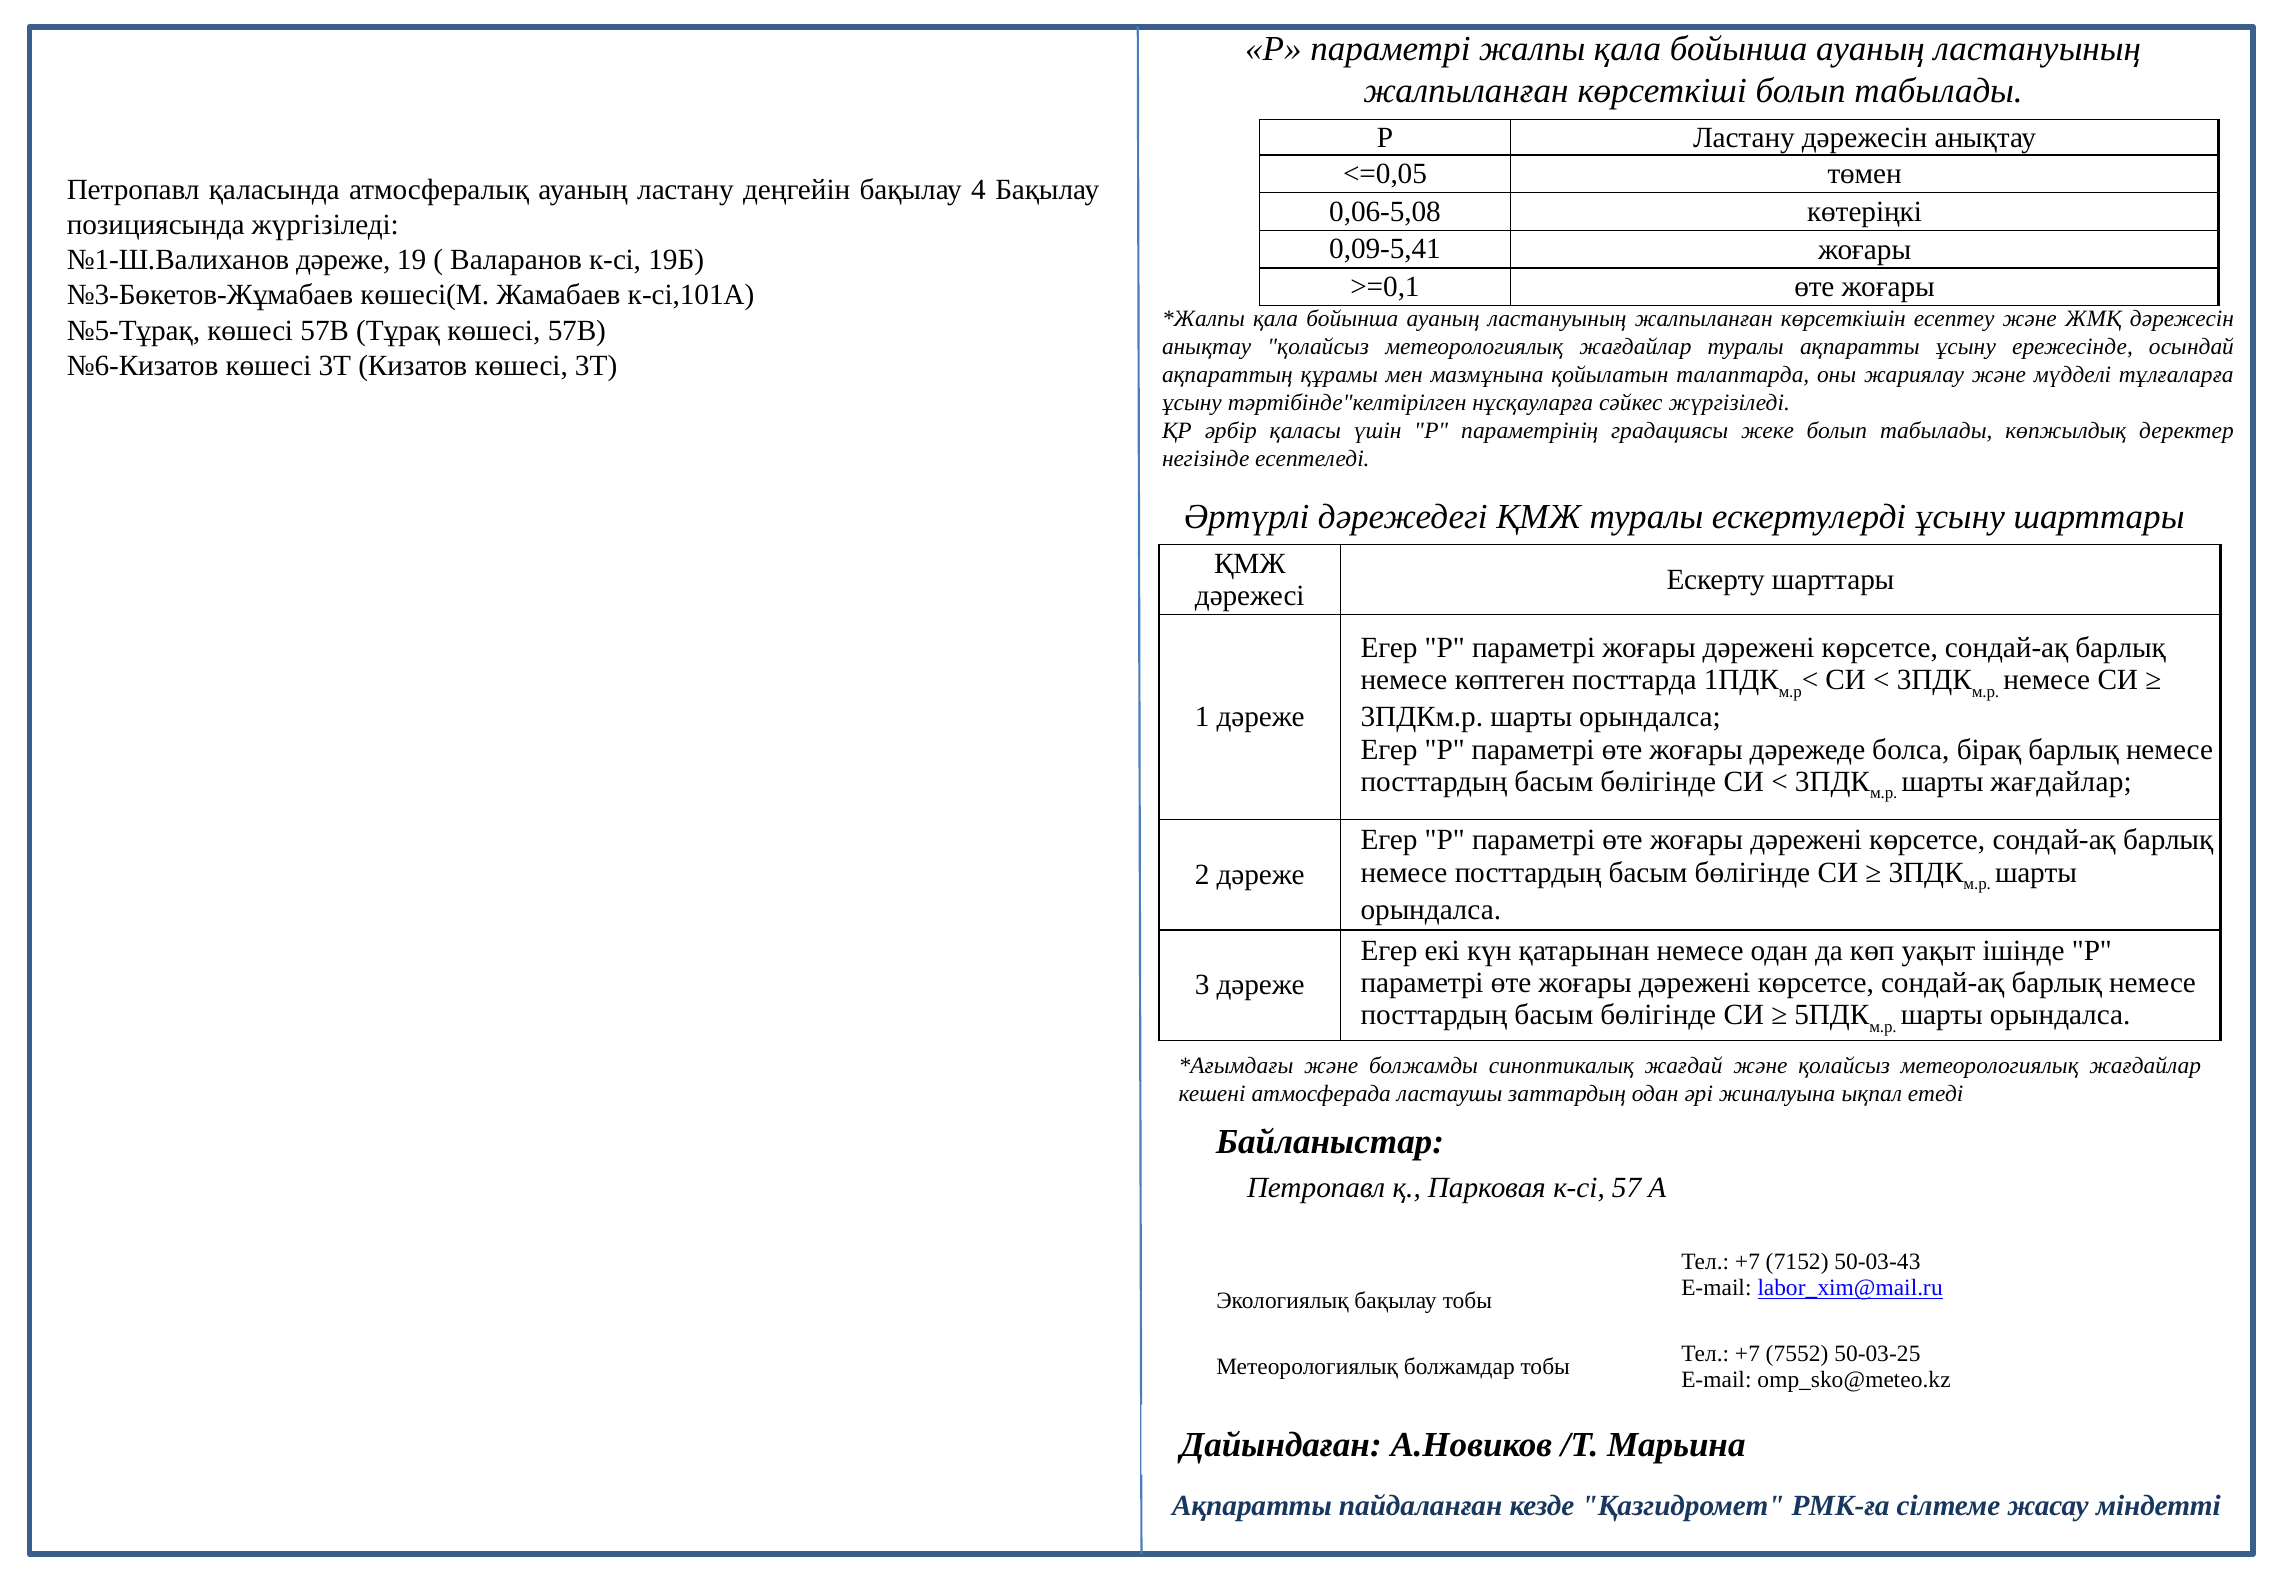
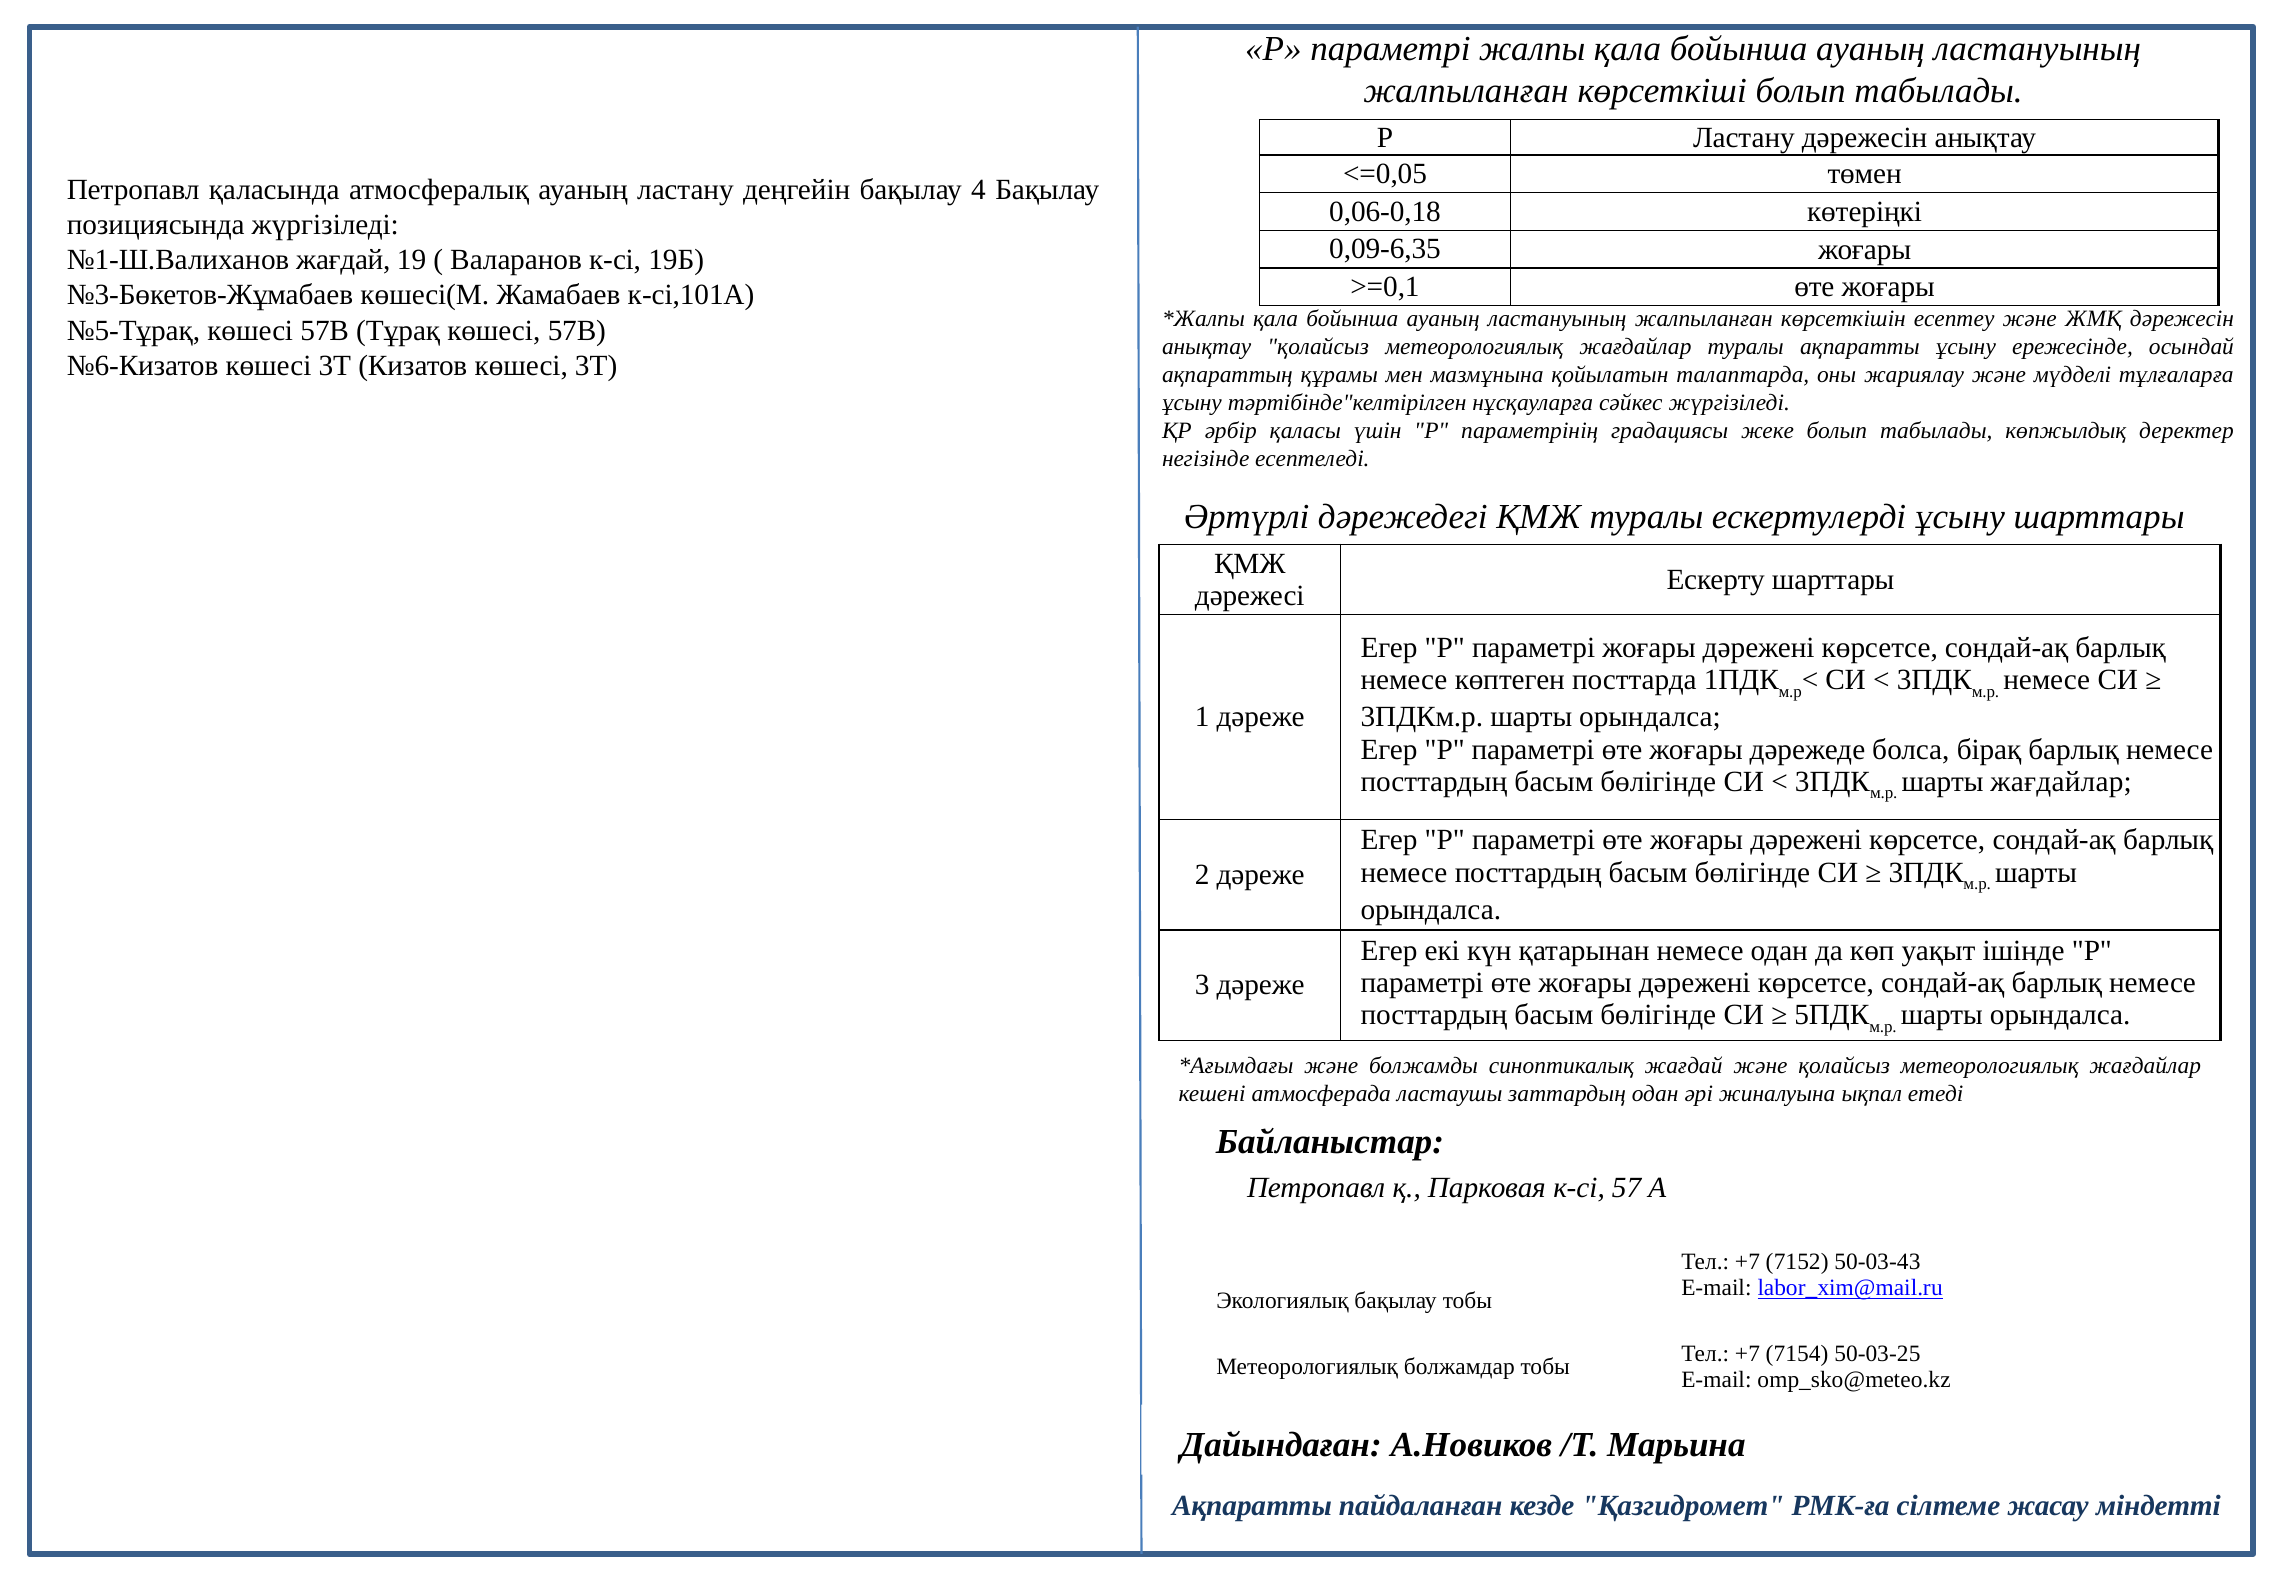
0,06-5,08: 0,06-5,08 -> 0,06-0,18
0,09-5,41: 0,09-5,41 -> 0,09-6,35
№1-Ш.Валиханов дәреже: дәреже -> жағдай
7552: 7552 -> 7154
